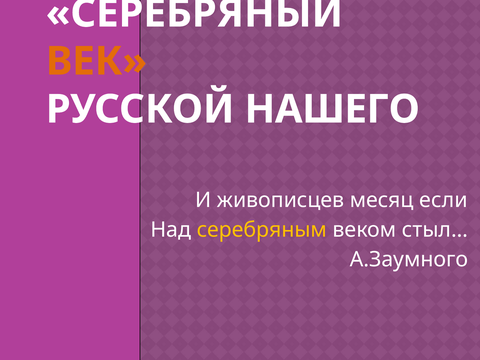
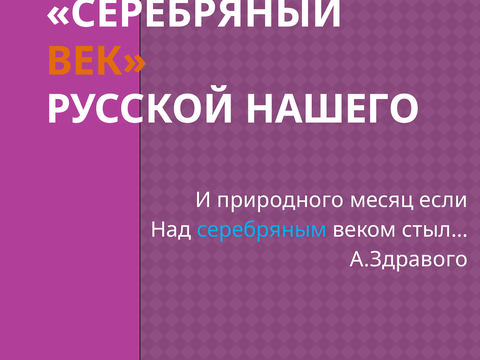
живописцев: живописцев -> природного
серебряным colour: yellow -> light blue
А.Заумного: А.Заумного -> А.Здравого
